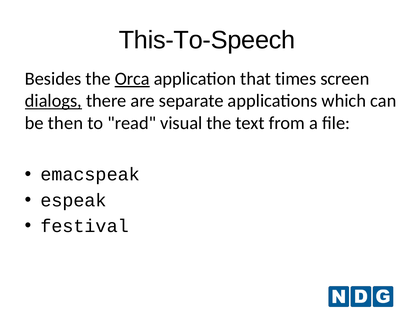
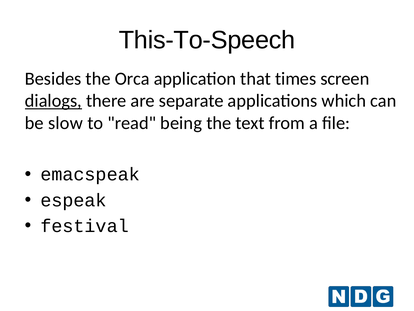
Orca underline: present -> none
then: then -> slow
visual: visual -> being
